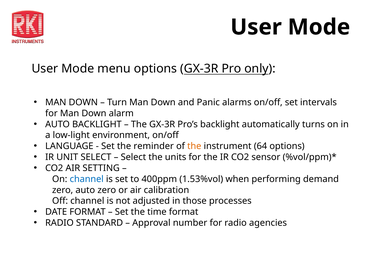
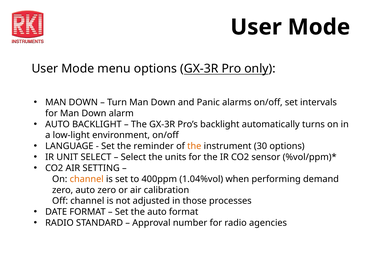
64: 64 -> 30
channel at (87, 179) colour: blue -> orange
1.53%vol: 1.53%vol -> 1.04%vol
the time: time -> auto
